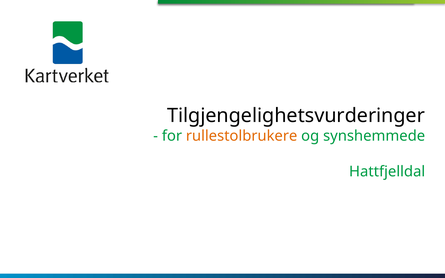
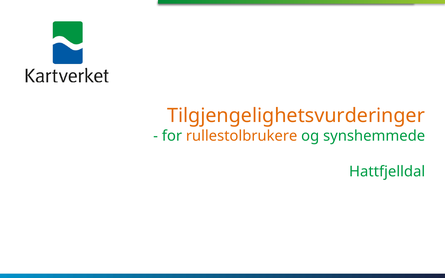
Tilgjengelighetsvurderinger colour: black -> orange
